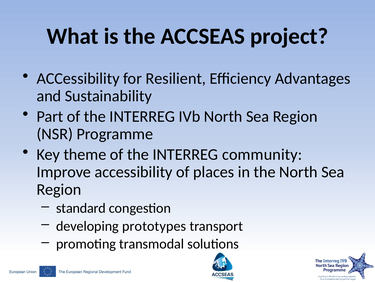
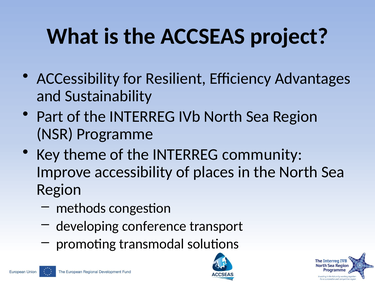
standard: standard -> methods
prototypes: prototypes -> conference
